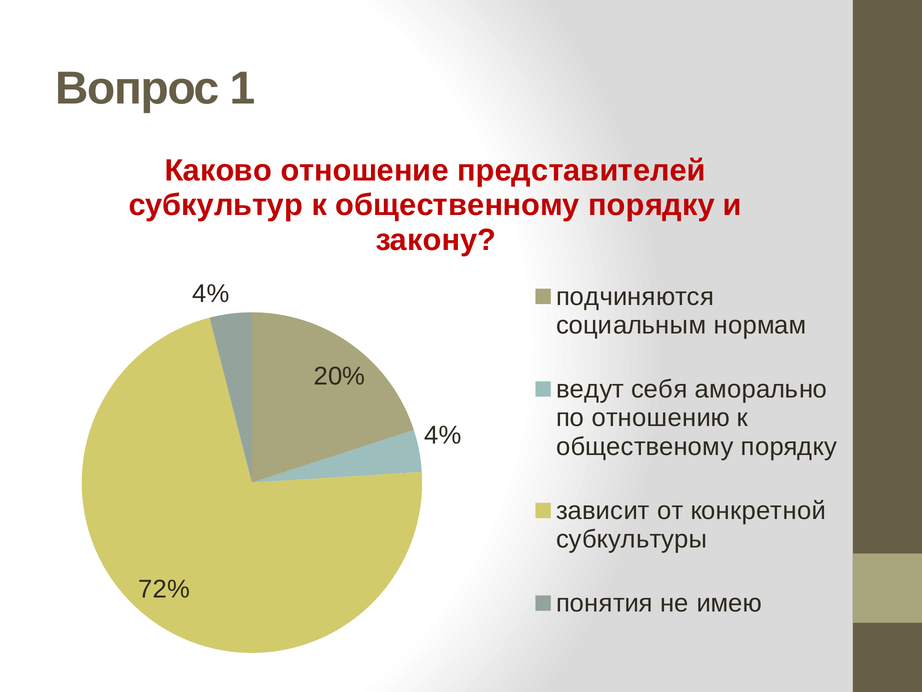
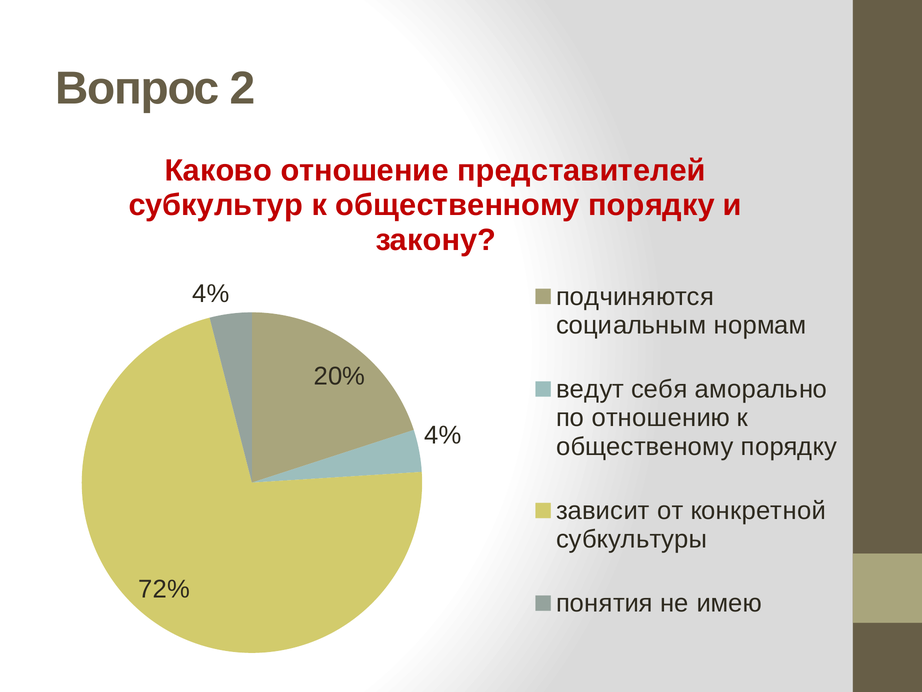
1: 1 -> 2
